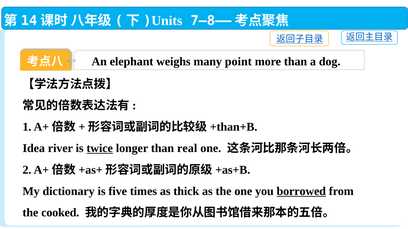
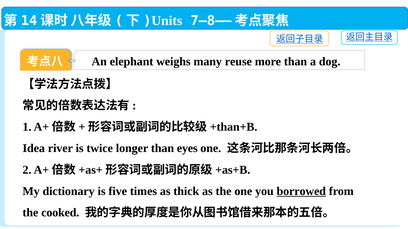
point: point -> reuse
twice underline: present -> none
real: real -> eyes
